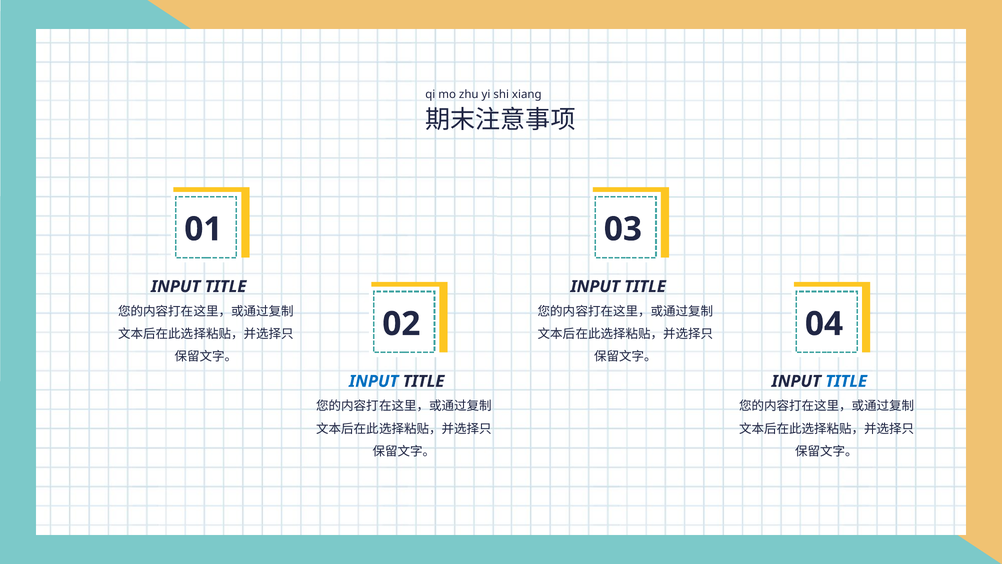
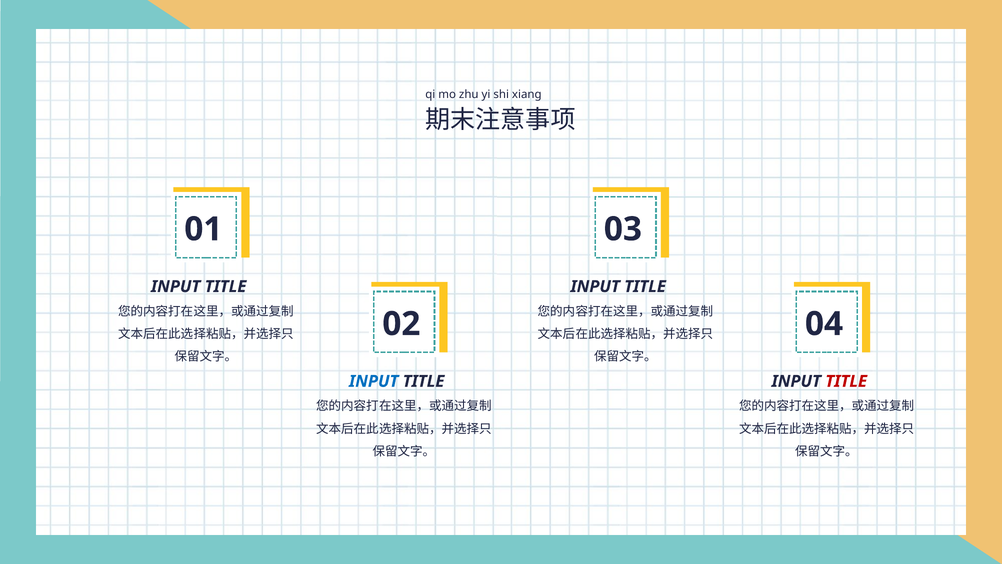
TITLE at (846, 381) colour: blue -> red
